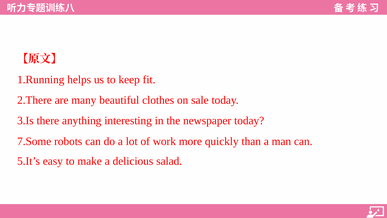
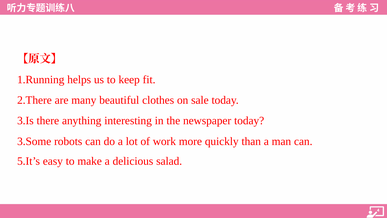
7.Some: 7.Some -> 3.Some
